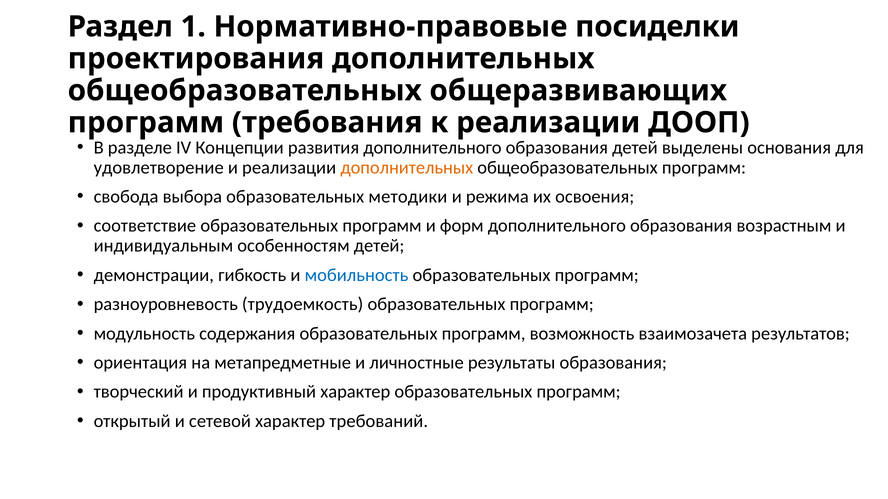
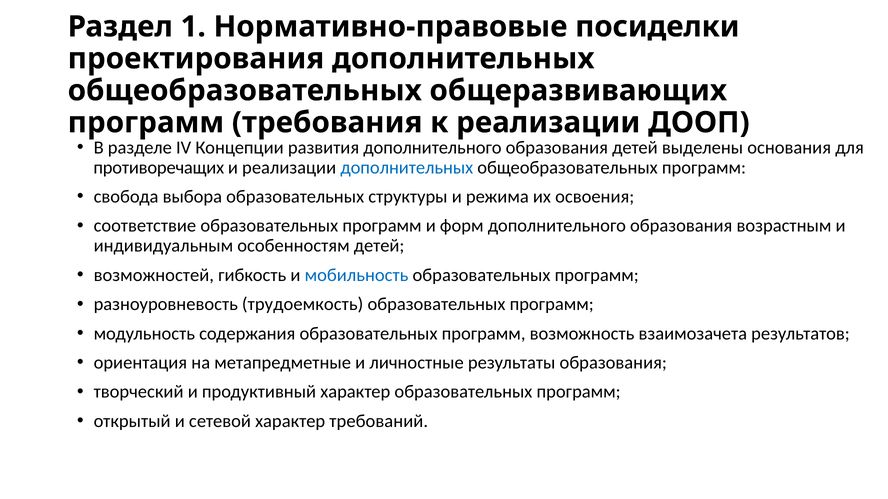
удовлетворение: удовлетворение -> противоречащих
дополнительных at (407, 168) colour: orange -> blue
методики: методики -> структуры
демонстрации: демонстрации -> возможностей
